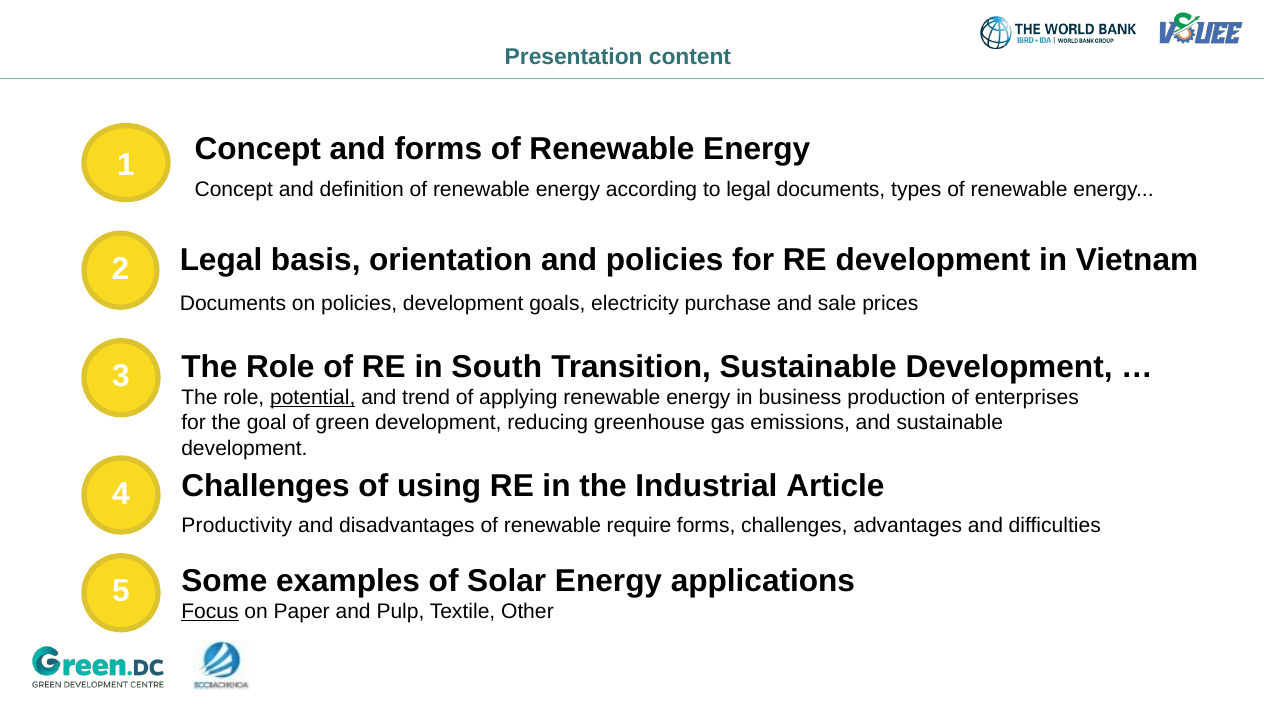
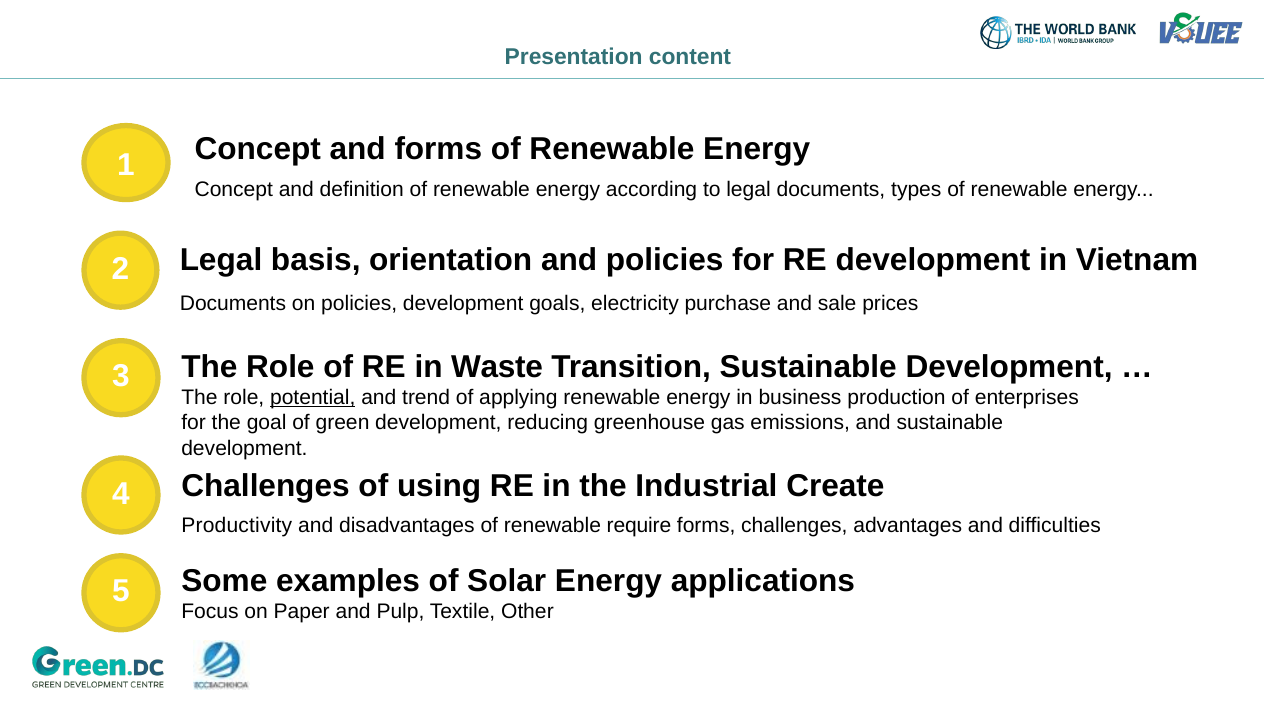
South: South -> Waste
Article: Article -> Create
Focus underline: present -> none
